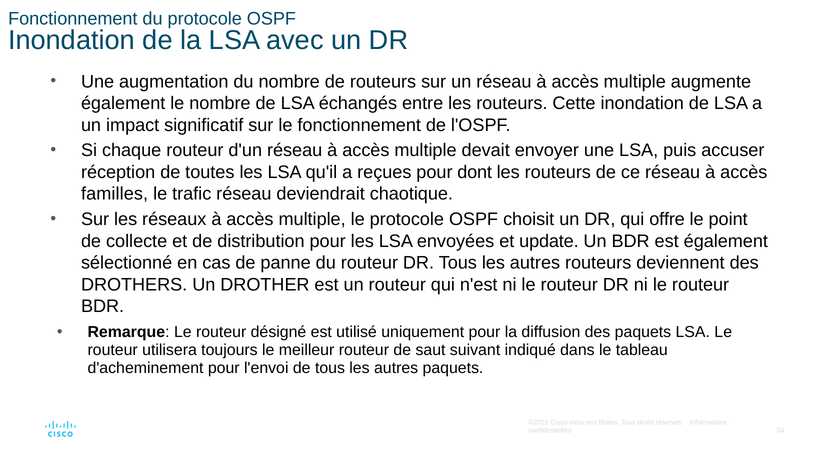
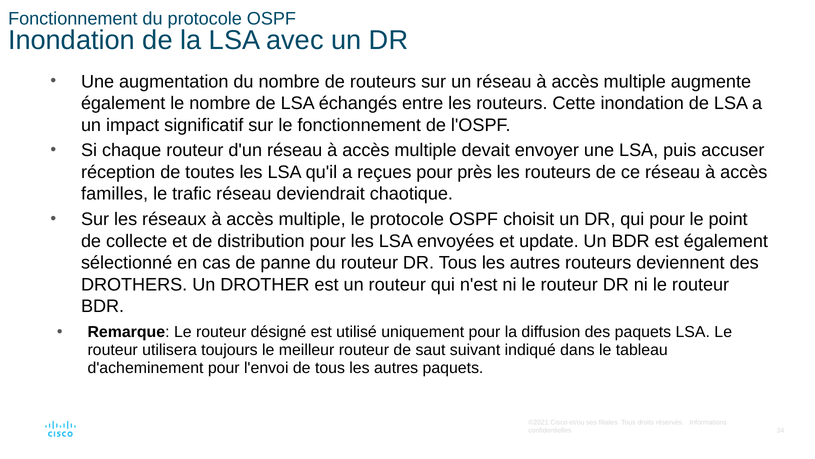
dont: dont -> près
qui offre: offre -> pour
